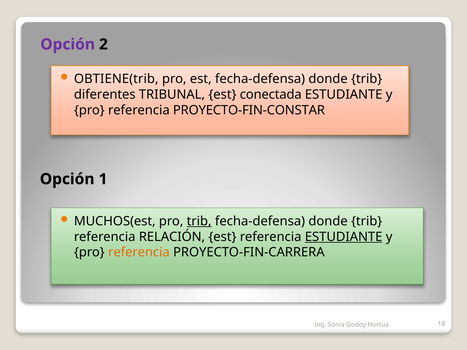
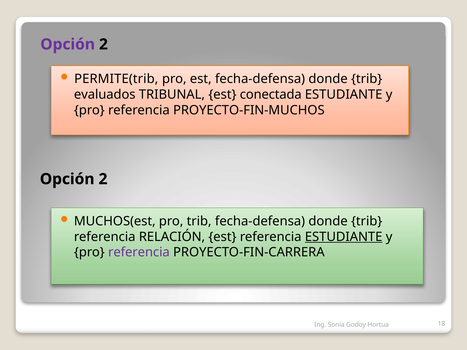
OBTIENE(trib: OBTIENE(trib -> PERMITE(trib
diferentes: diferentes -> evaluados
PROYECTO-FIN-CONSTAR: PROYECTO-FIN-CONSTAR -> PROYECTO-FIN-MUCHOS
1 at (103, 179): 1 -> 2
trib at (199, 221) underline: present -> none
referencia at (139, 252) colour: orange -> purple
